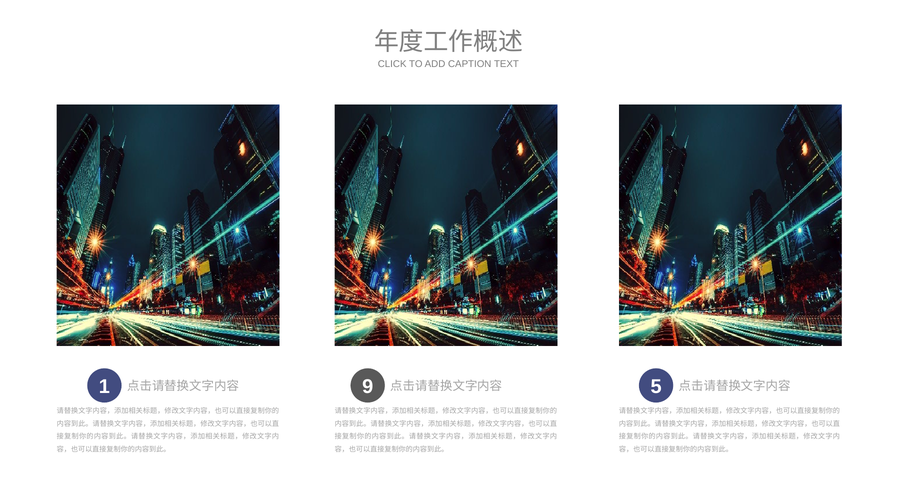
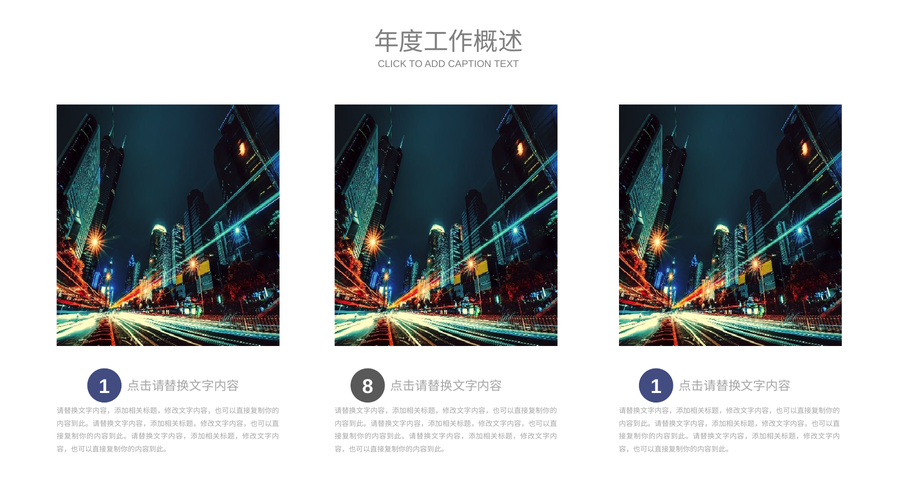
9: 9 -> 8
5 at (656, 387): 5 -> 1
